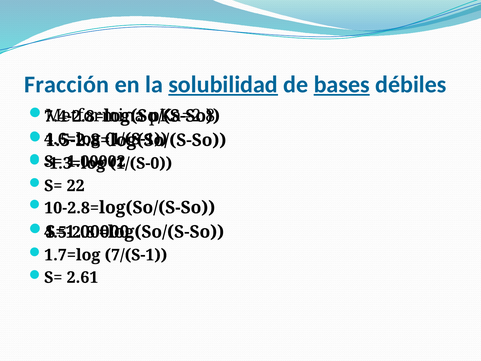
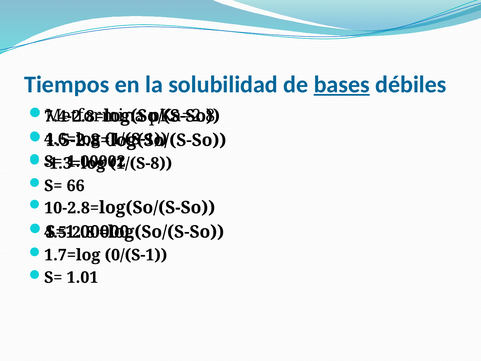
Fracción: Fracción -> Tiempos
solubilidad underline: present -> none
1/(S-0: 1/(S-0 -> 1/(S-8
22: 22 -> 66
7/(S-1: 7/(S-1 -> 0/(S-1
2.61: 2.61 -> 1.01
